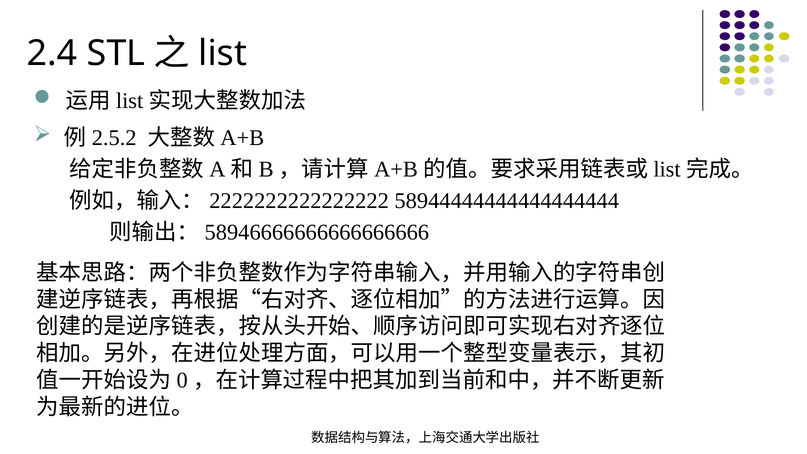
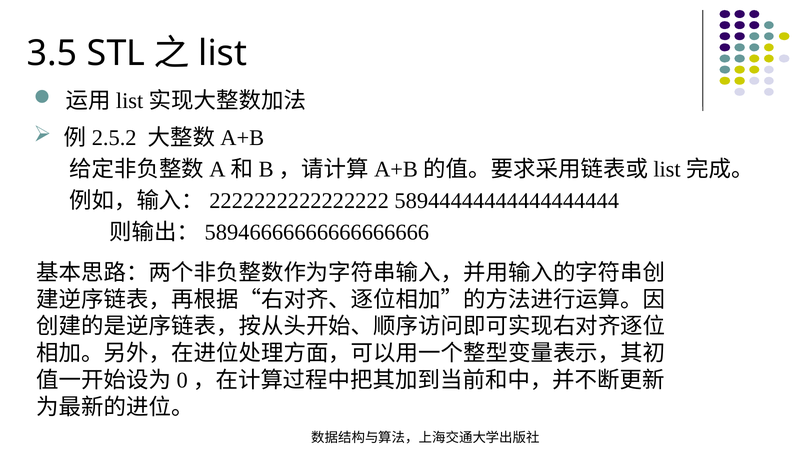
2.4: 2.4 -> 3.5
